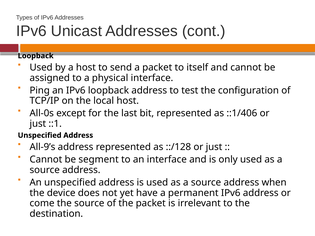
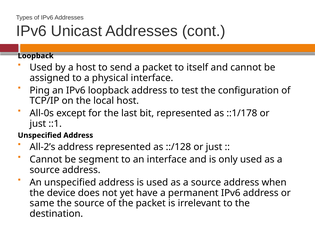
::1/406: ::1/406 -> ::1/178
All-9’s: All-9’s -> All-2’s
come: come -> same
